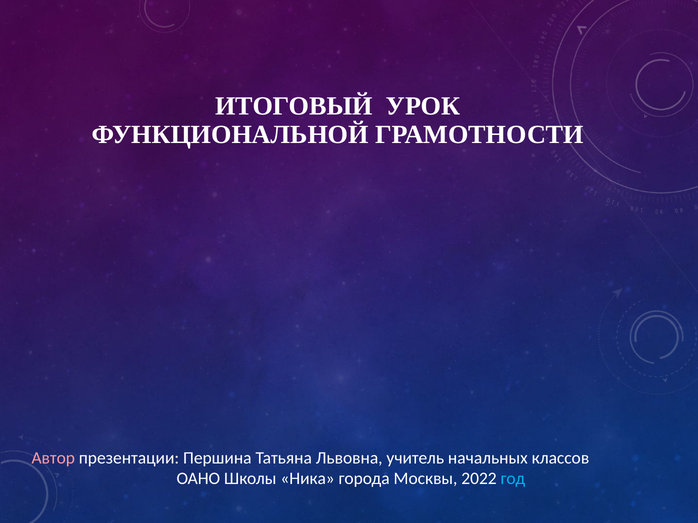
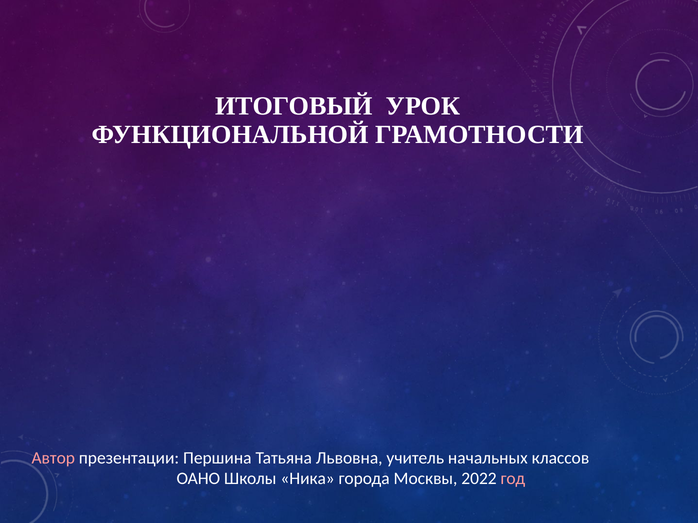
год colour: light blue -> pink
